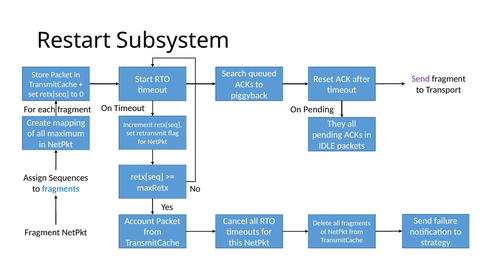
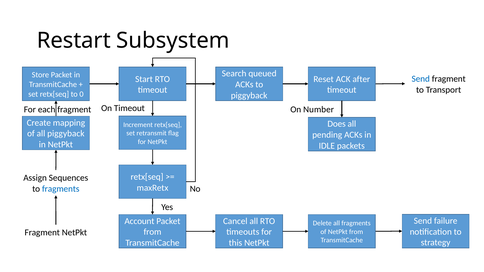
Send at (421, 79) colour: purple -> blue
On Pending: Pending -> Number
They: They -> Does
all maximum: maximum -> piggyback
